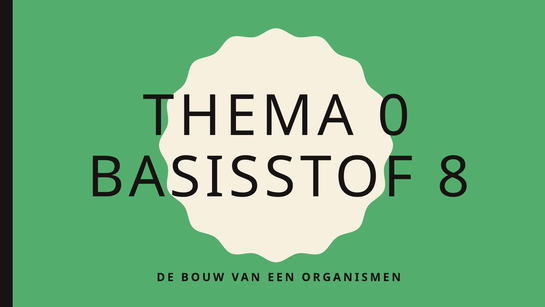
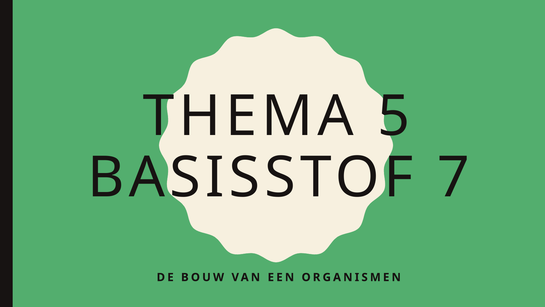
0: 0 -> 5
8: 8 -> 7
